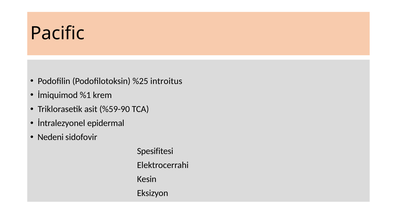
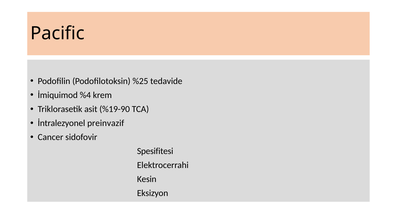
introitus: introitus -> tedavide
%1: %1 -> %4
%59-90: %59-90 -> %19-90
epidermal: epidermal -> preinvazif
Nedeni: Nedeni -> Cancer
